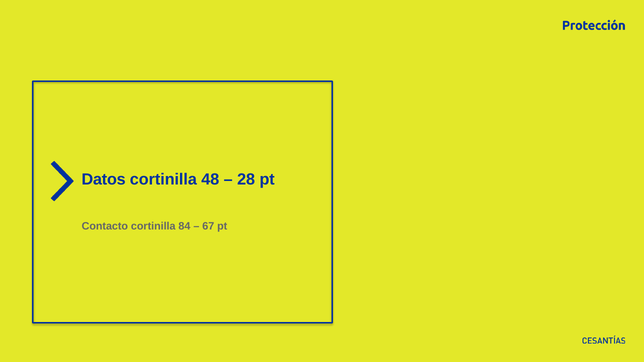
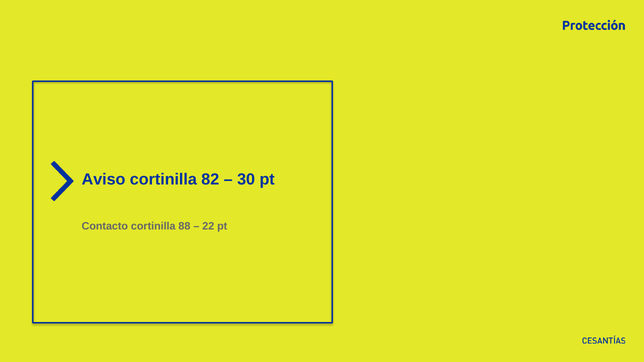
Datos: Datos -> Aviso
48: 48 -> 82
28: 28 -> 30
84: 84 -> 88
67: 67 -> 22
